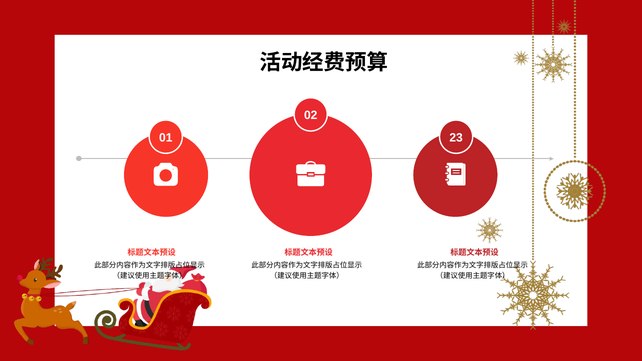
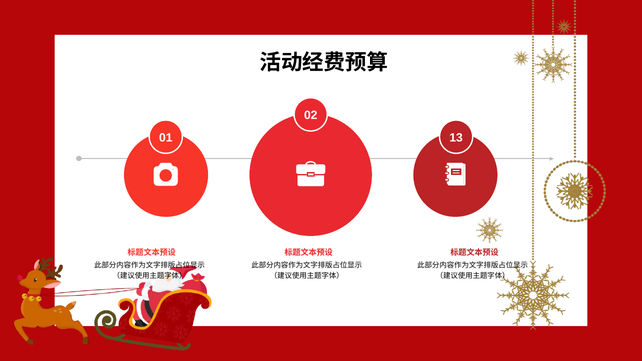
23: 23 -> 13
